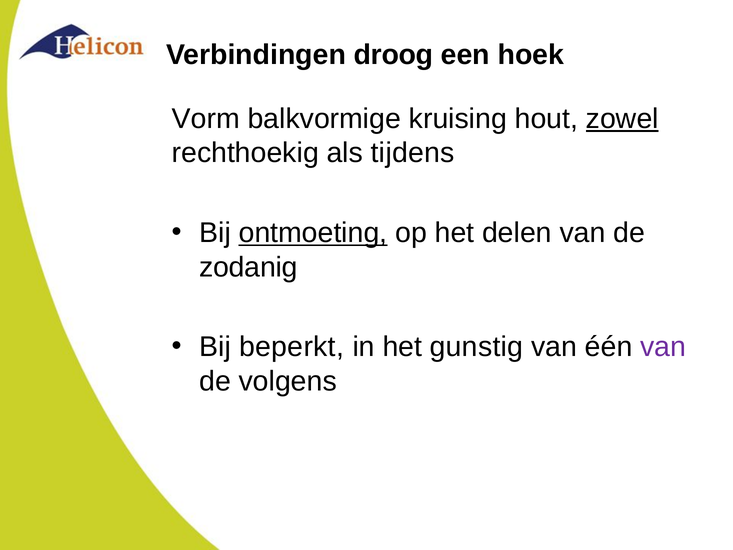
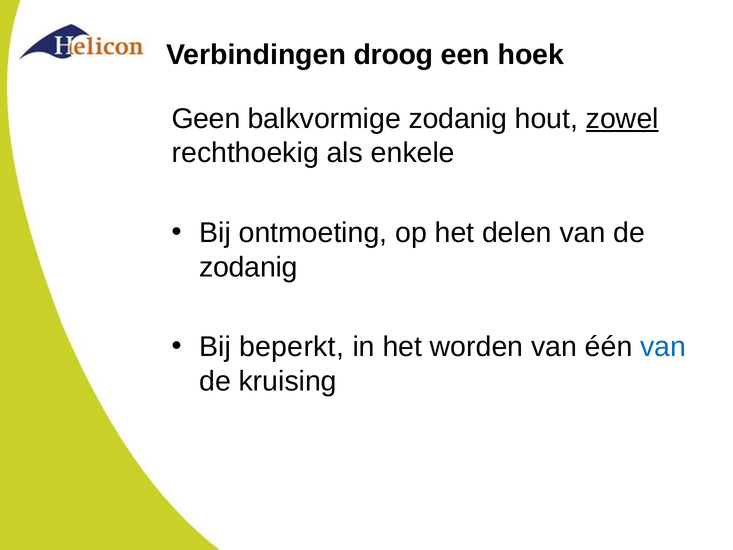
Vorm: Vorm -> Geen
balkvormige kruising: kruising -> zodanig
tijdens: tijdens -> enkele
ontmoeting underline: present -> none
gunstig: gunstig -> worden
van at (663, 347) colour: purple -> blue
volgens: volgens -> kruising
